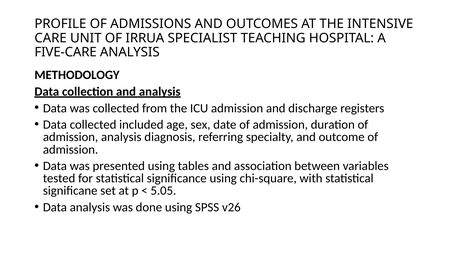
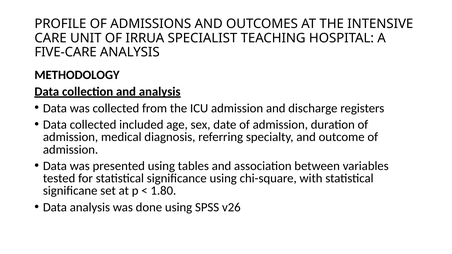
admission analysis: analysis -> medical
5.05: 5.05 -> 1.80
